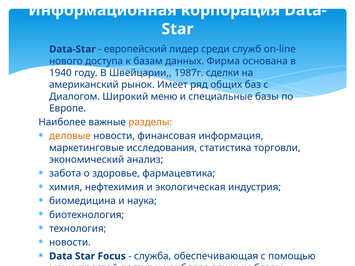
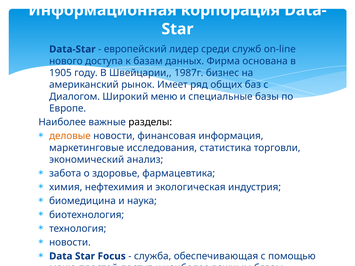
1940: 1940 -> 1905
сделки: сделки -> бизнес
разделы colour: orange -> black
